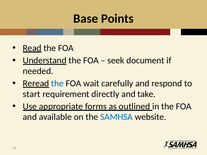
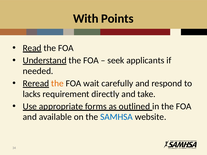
Base: Base -> With
document: document -> applicants
the at (57, 84) colour: blue -> orange
start: start -> lacks
